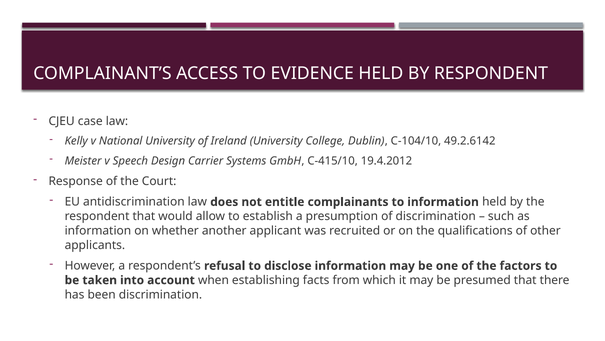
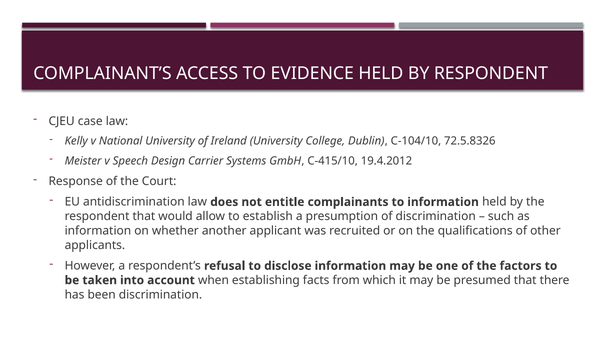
49.2.6142: 49.2.6142 -> 72.5.8326
